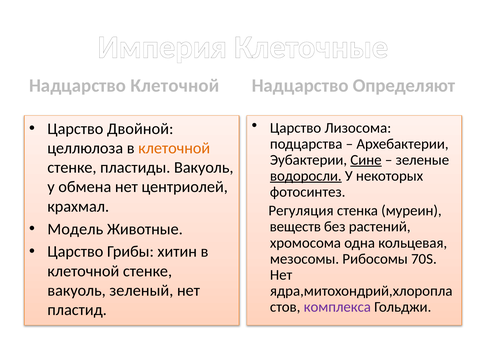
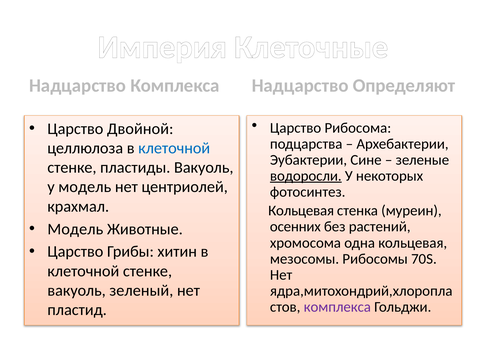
Надцарство Клеточной: Клеточной -> Комплекса
Лизосома: Лизосома -> Рибосома
клеточной at (174, 148) colour: orange -> blue
Сине underline: present -> none
у обмена: обмена -> модель
Регуляция at (301, 211): Регуляция -> Кольцевая
веществ: веществ -> осенних
